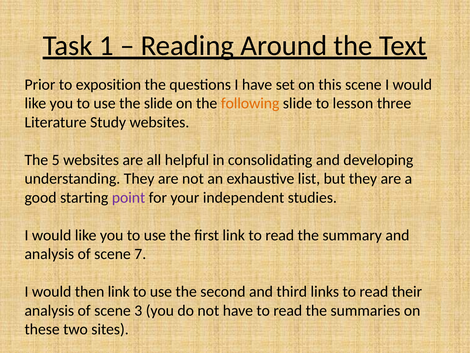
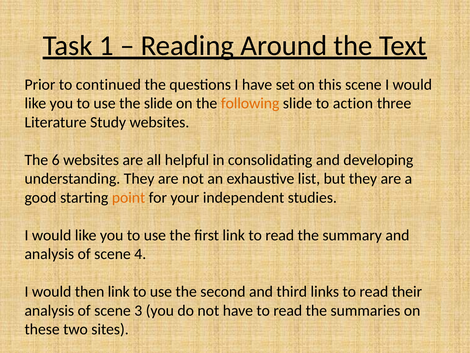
exposition: exposition -> continued
lesson: lesson -> action
5: 5 -> 6
point colour: purple -> orange
7: 7 -> 4
